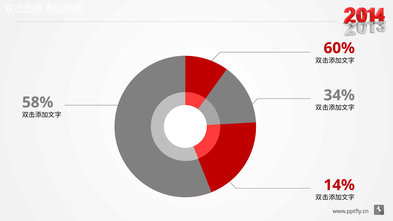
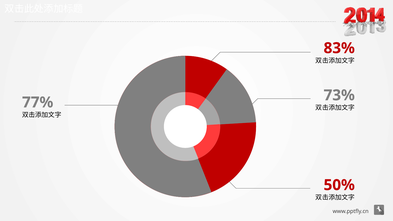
60%: 60% -> 83%
34%: 34% -> 73%
58%: 58% -> 77%
14%: 14% -> 50%
